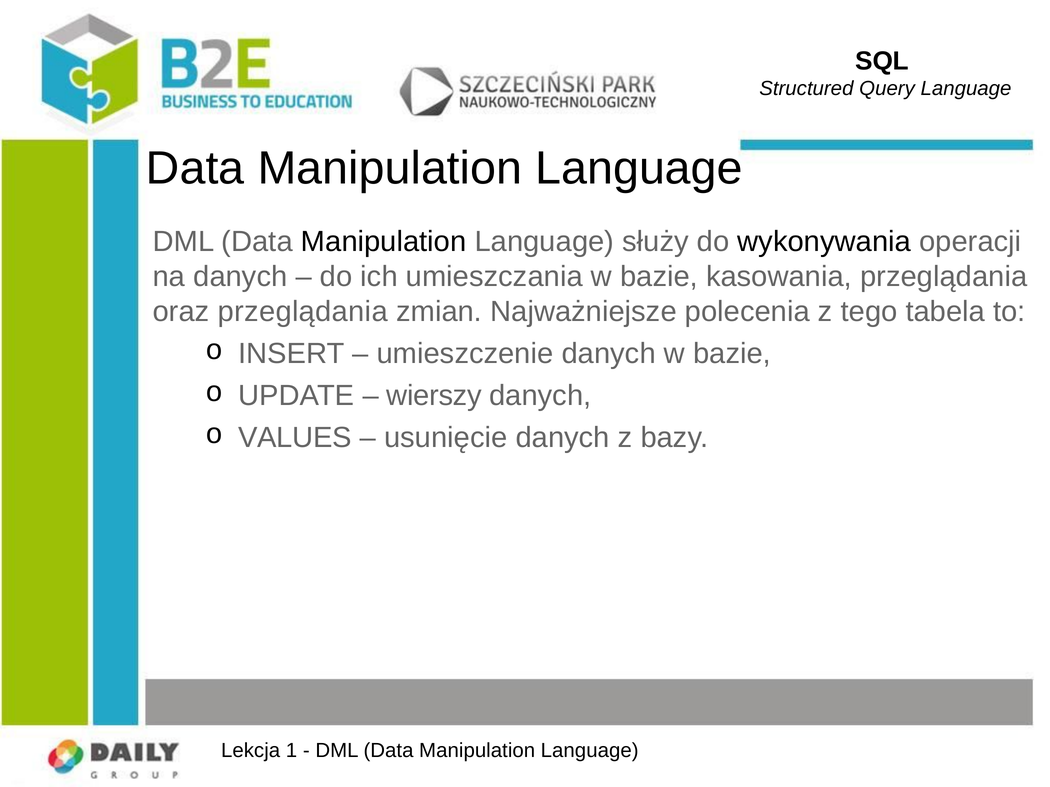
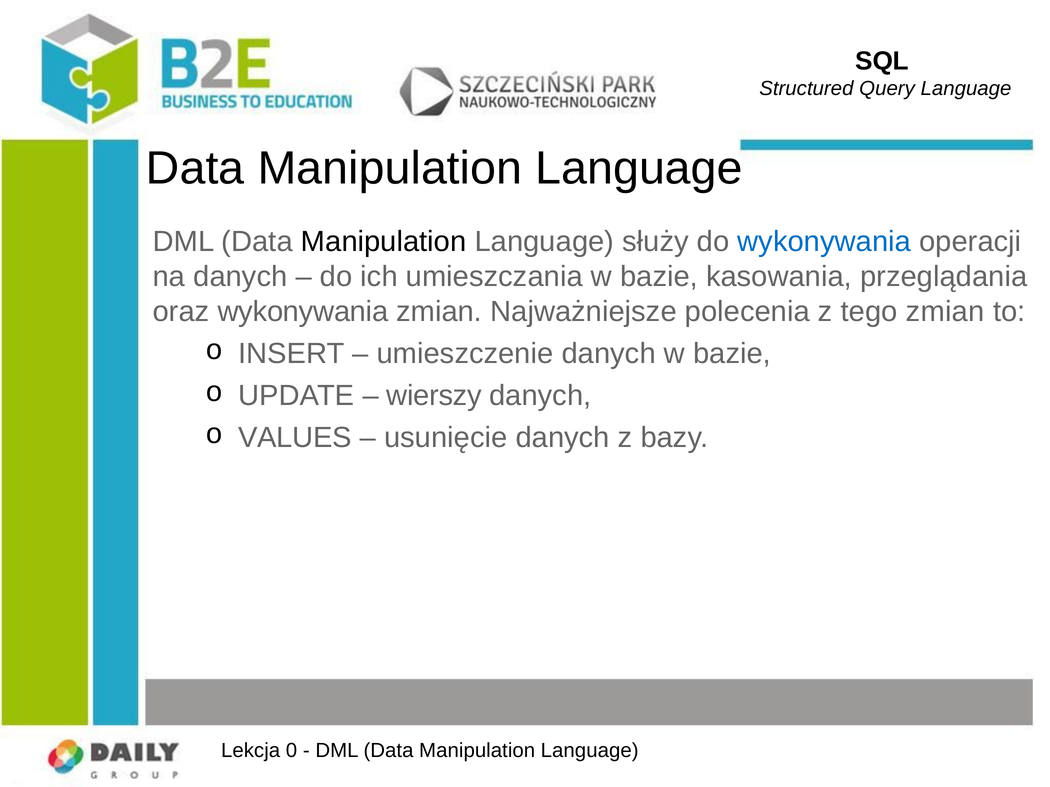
wykonywania at (824, 242) colour: black -> blue
oraz przeglądania: przeglądania -> wykonywania
tego tabela: tabela -> zmian
1: 1 -> 0
